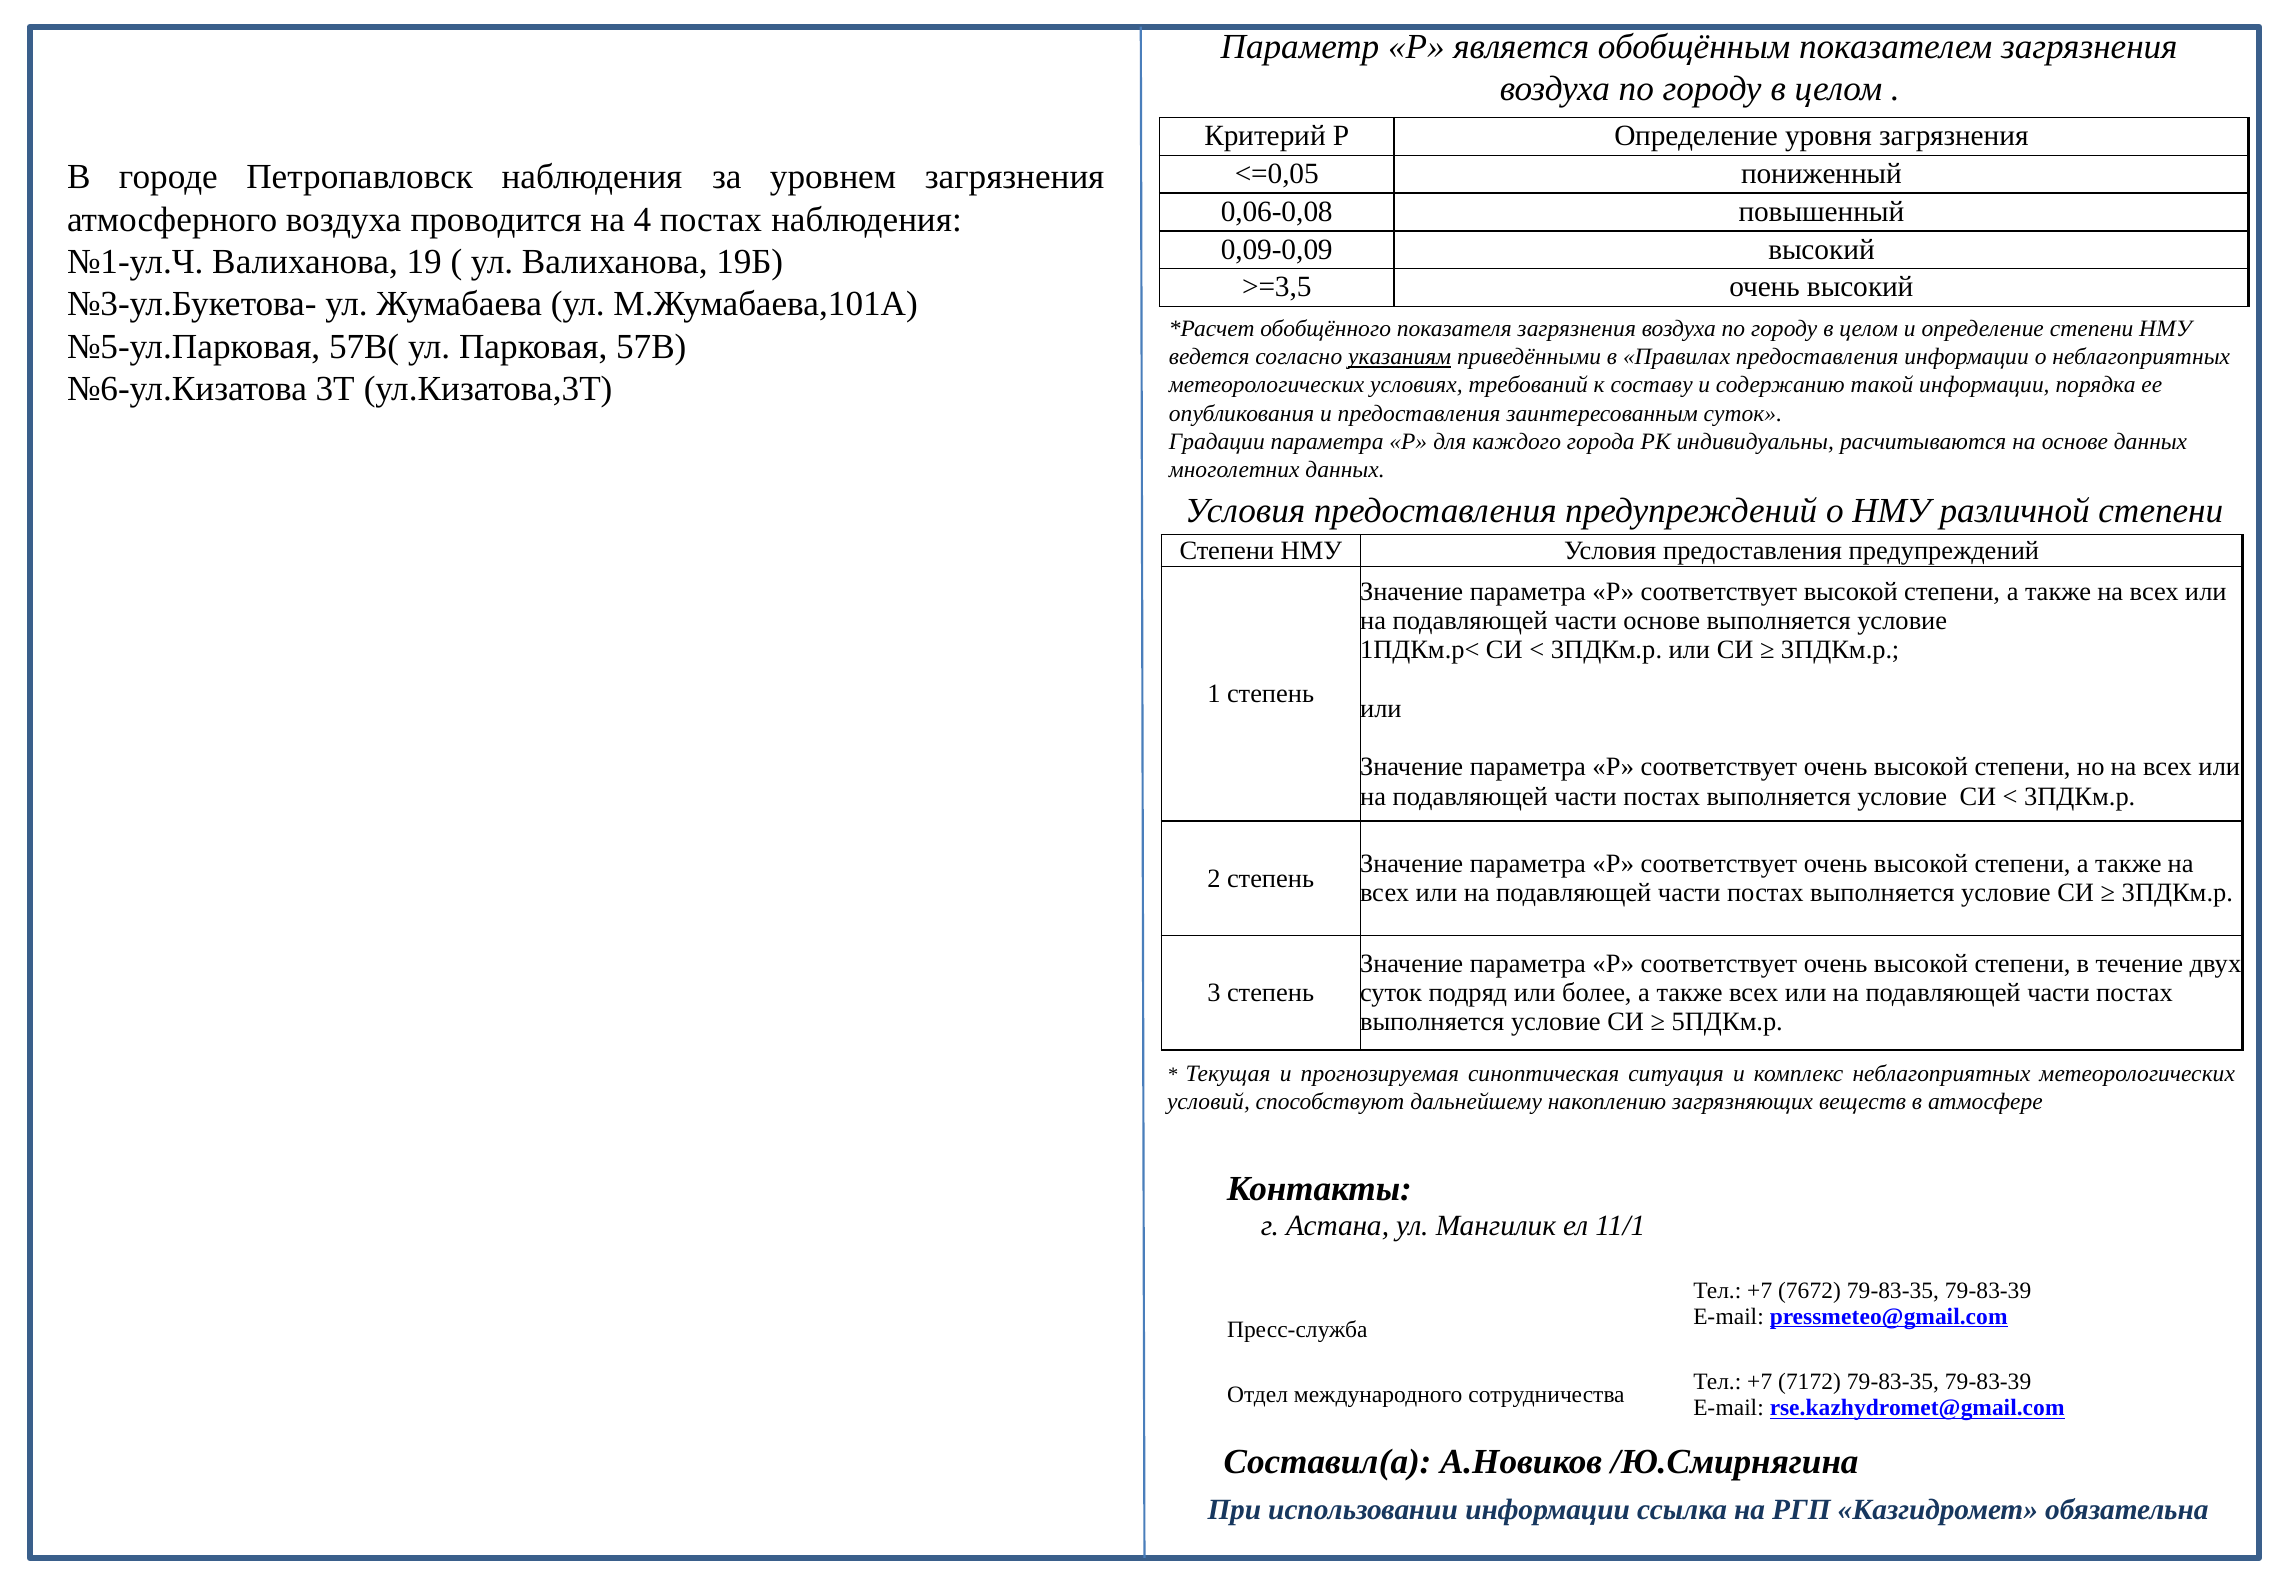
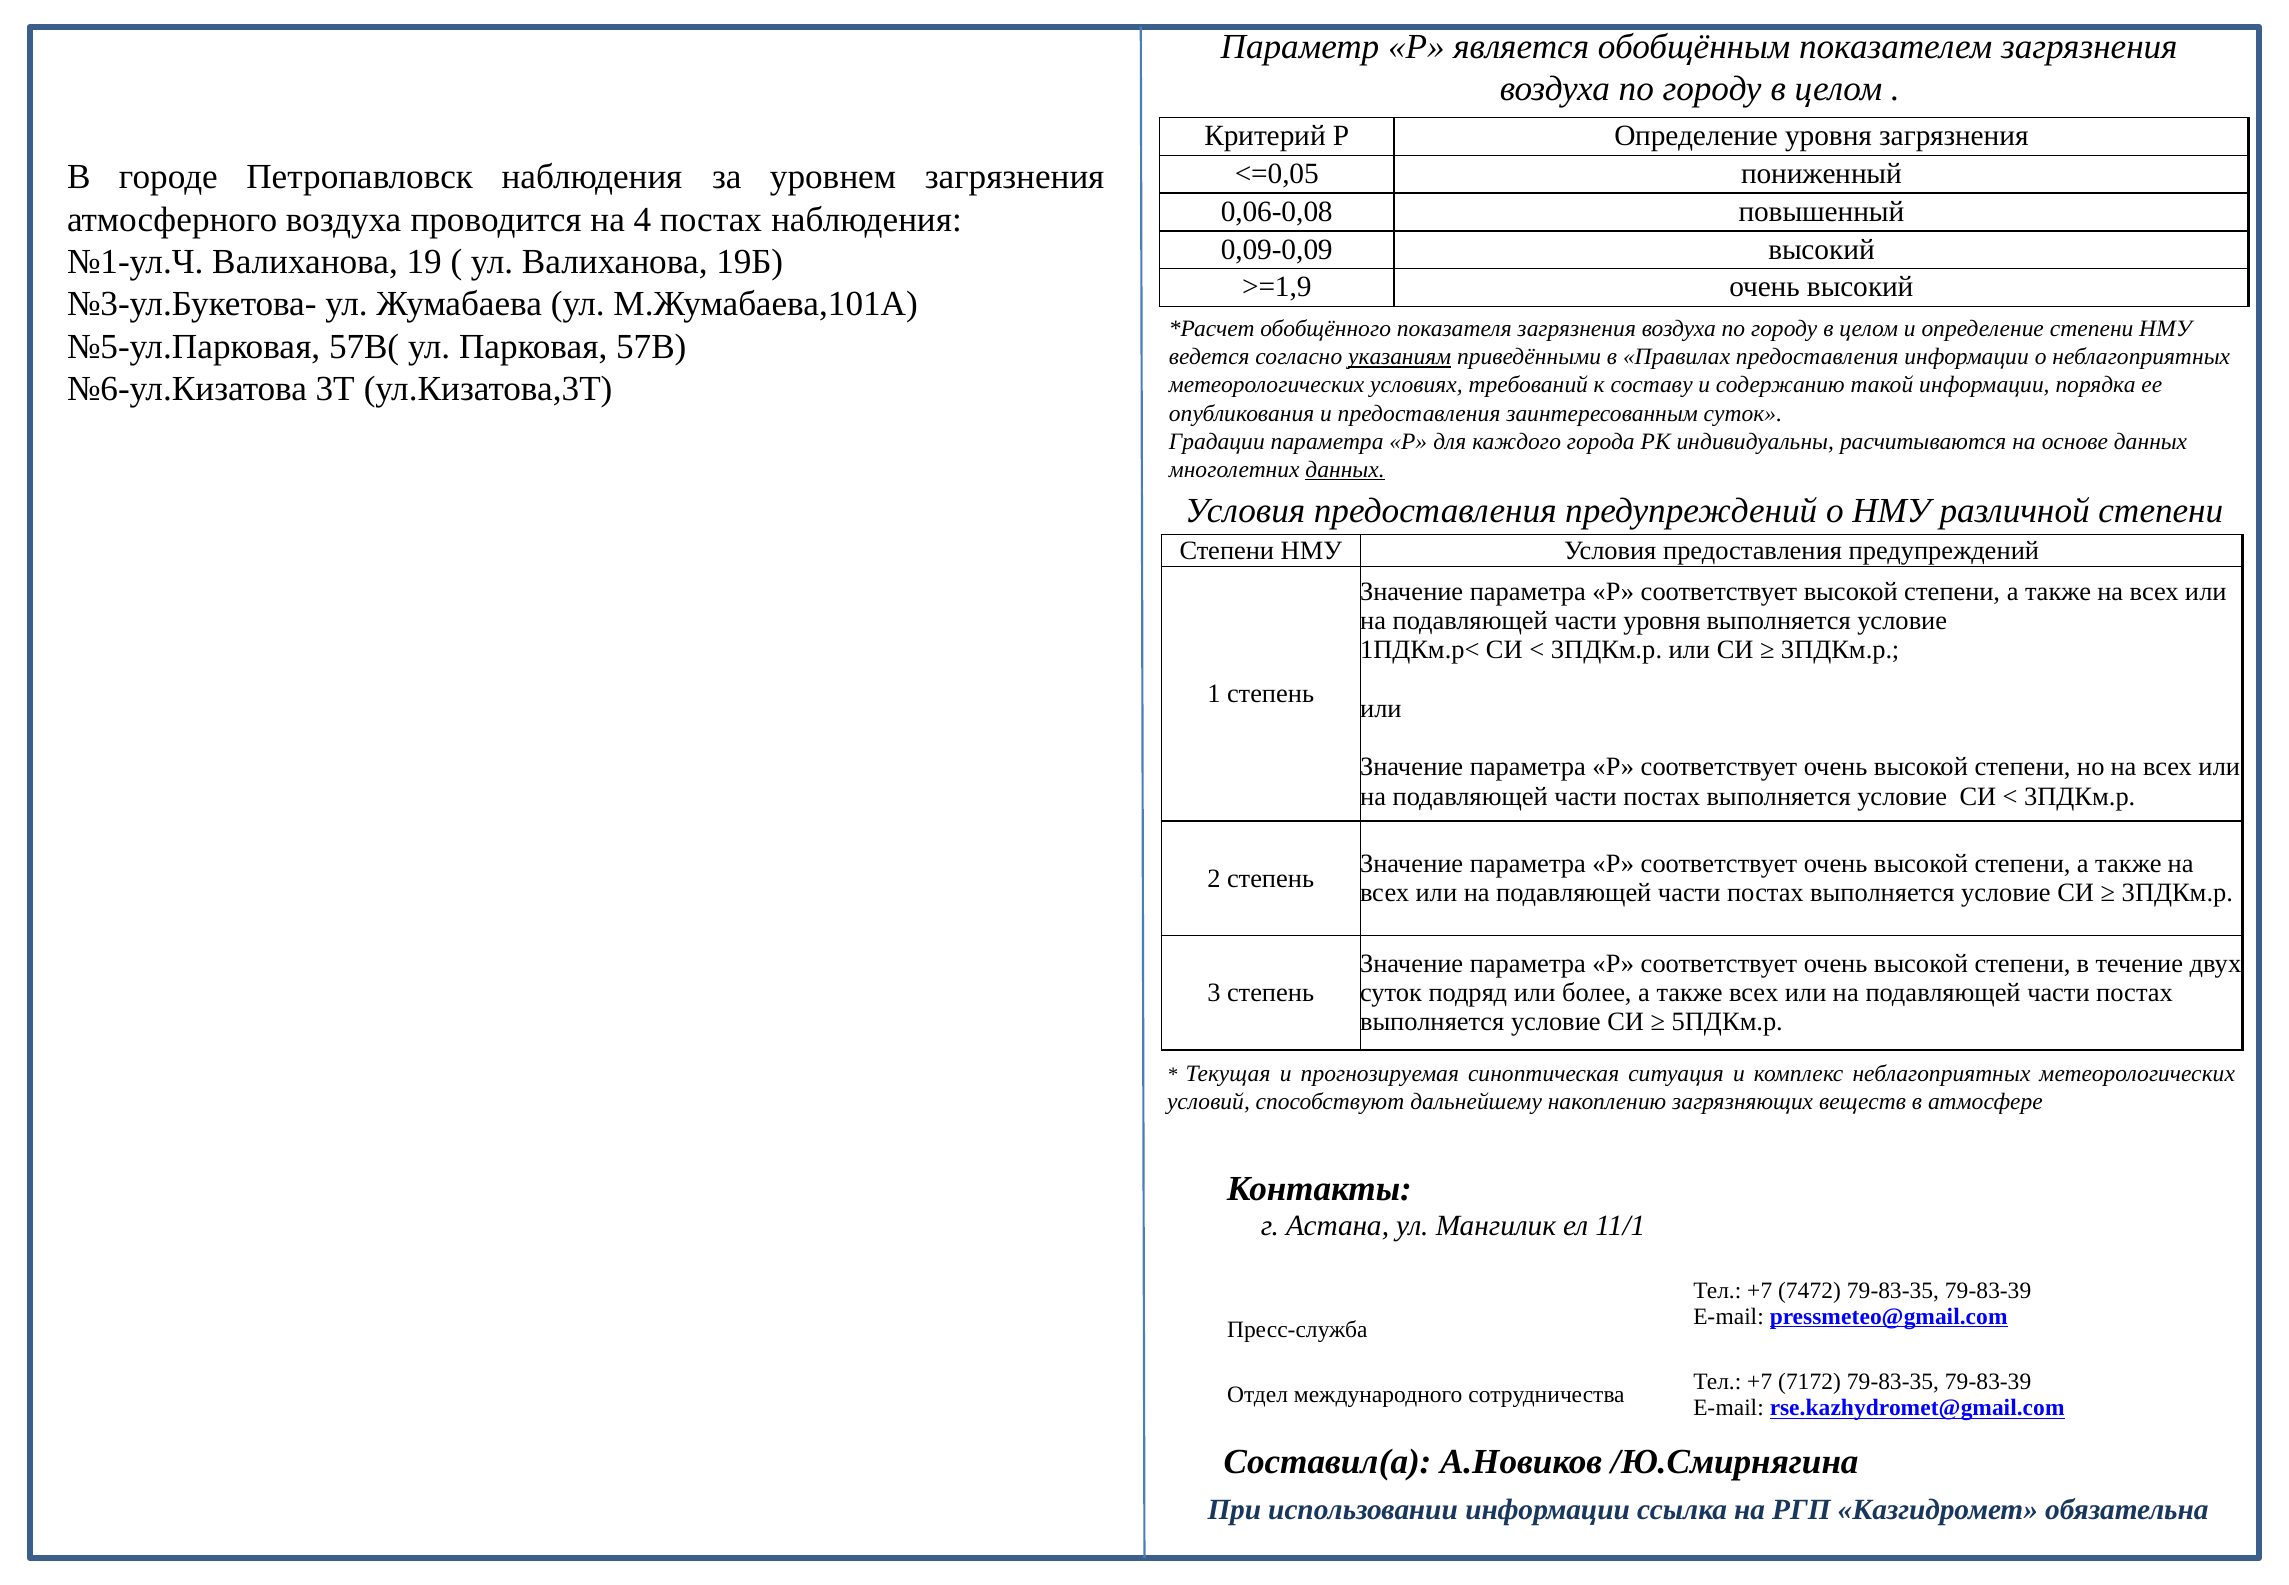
>=3,5: >=3,5 -> >=1,9
данных at (1345, 469) underline: none -> present
части основе: основе -> уровня
7672: 7672 -> 7472
